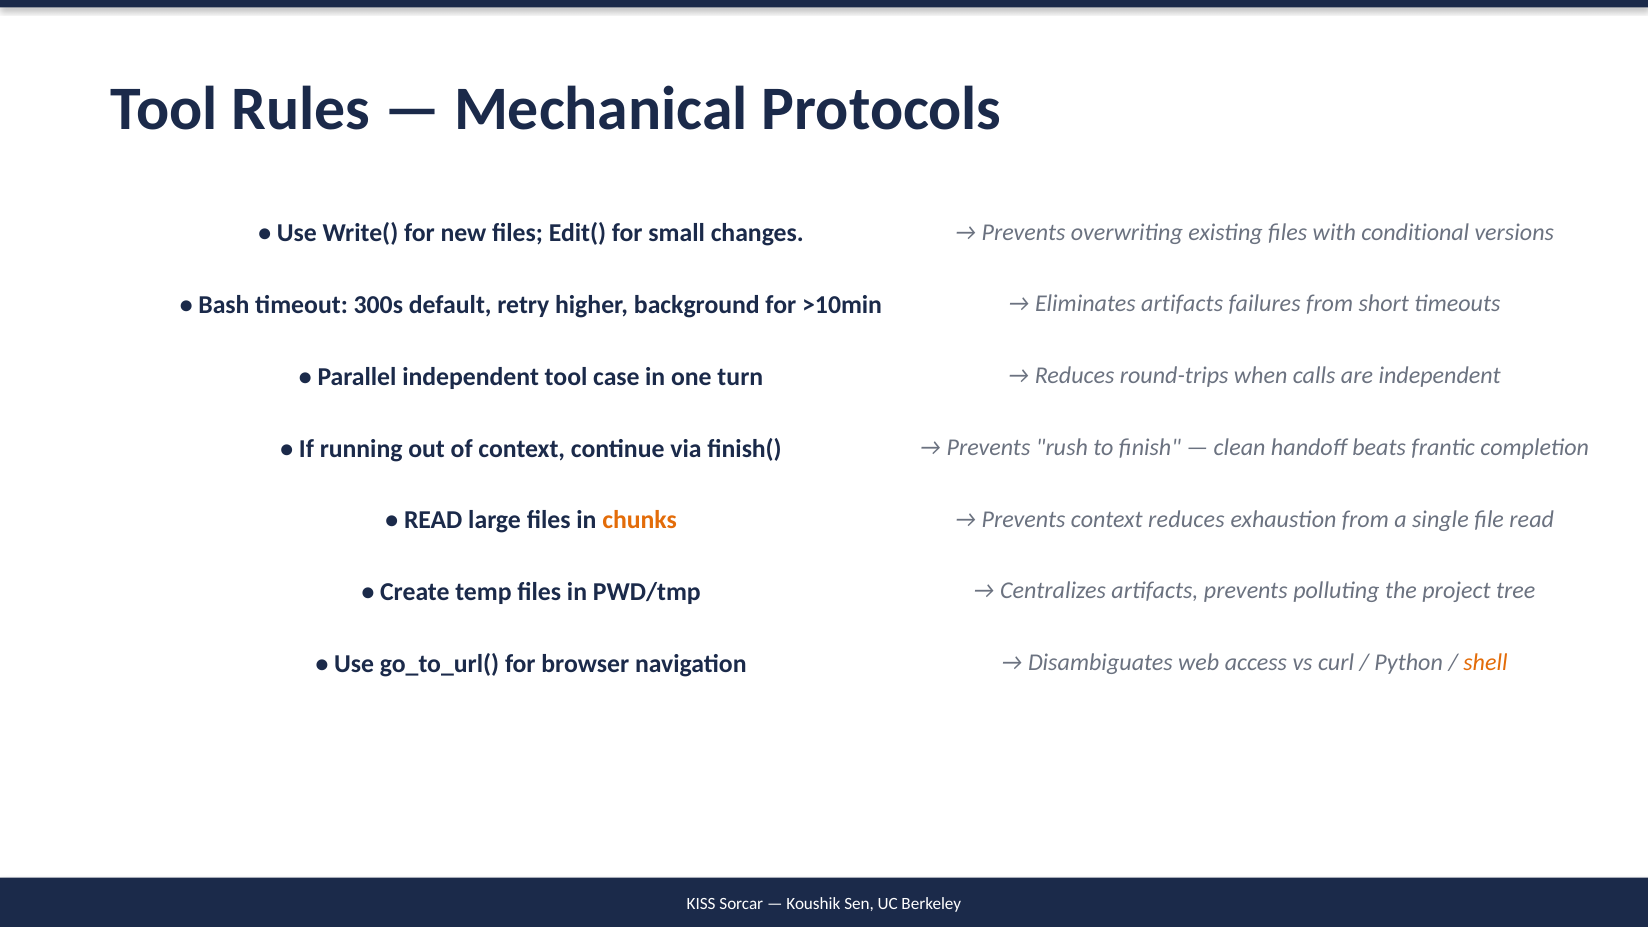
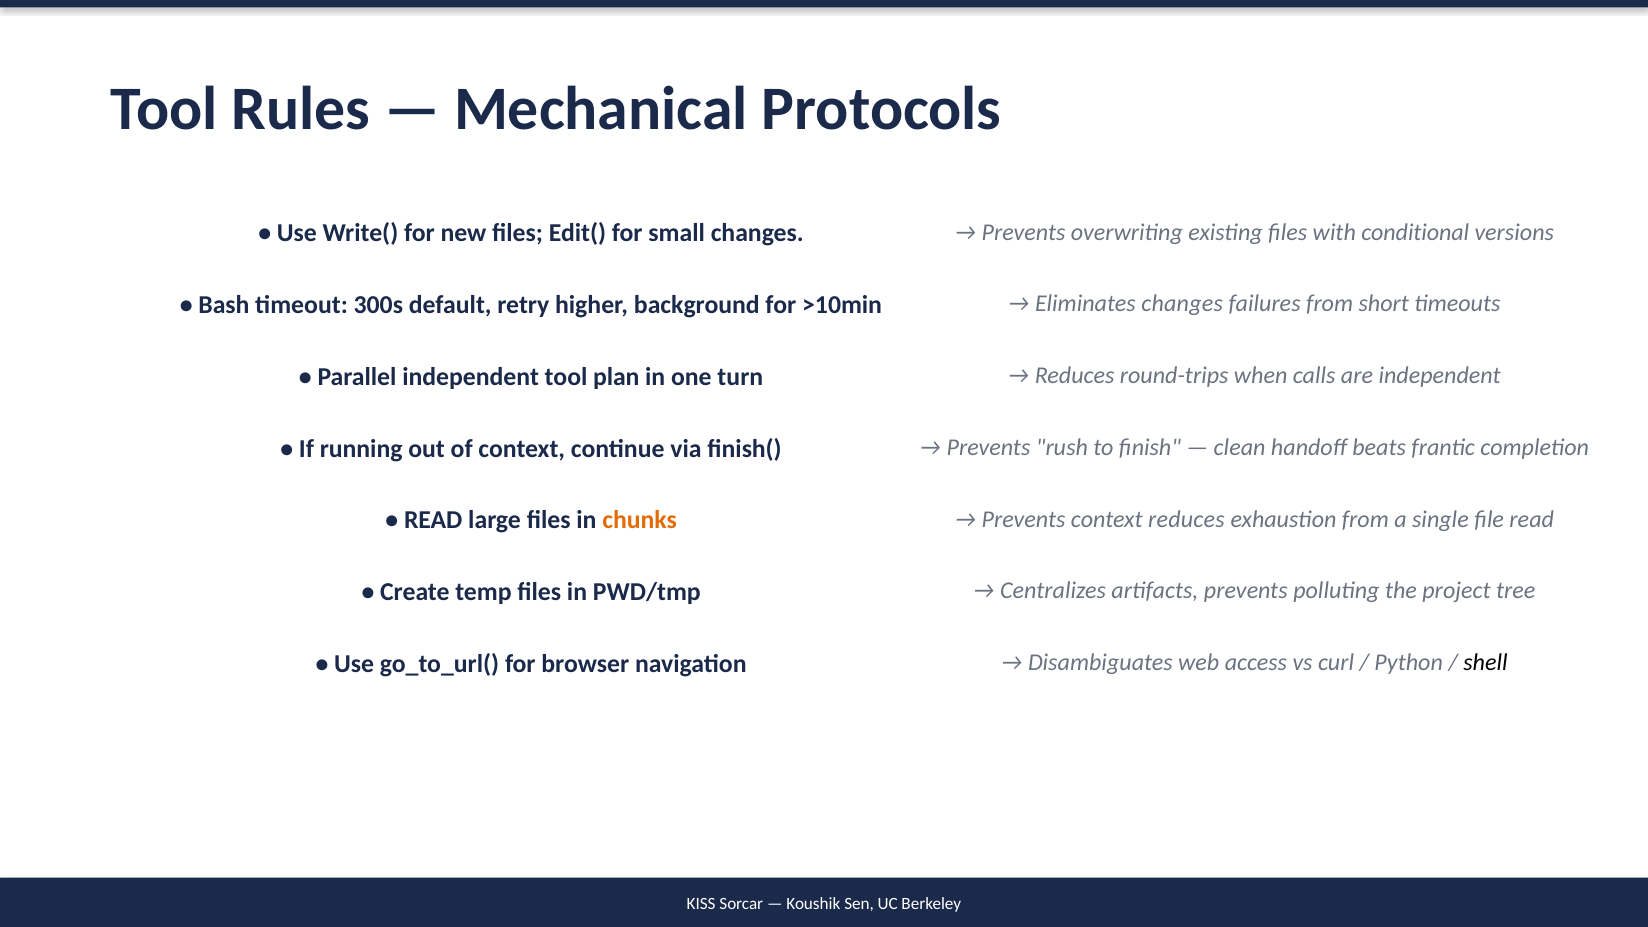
Eliminates artifacts: artifacts -> changes
case: case -> plan
shell colour: orange -> black
